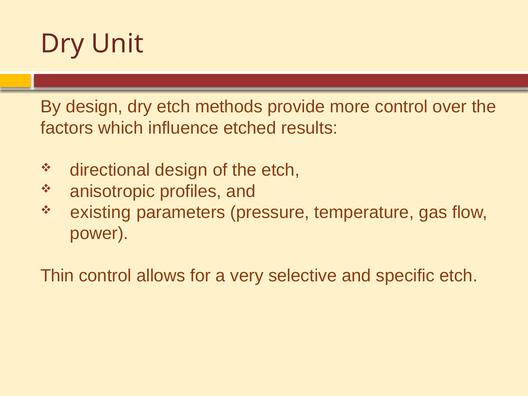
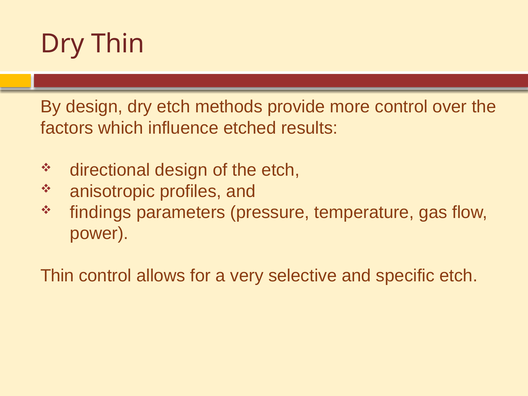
Dry Unit: Unit -> Thin
existing: existing -> findings
